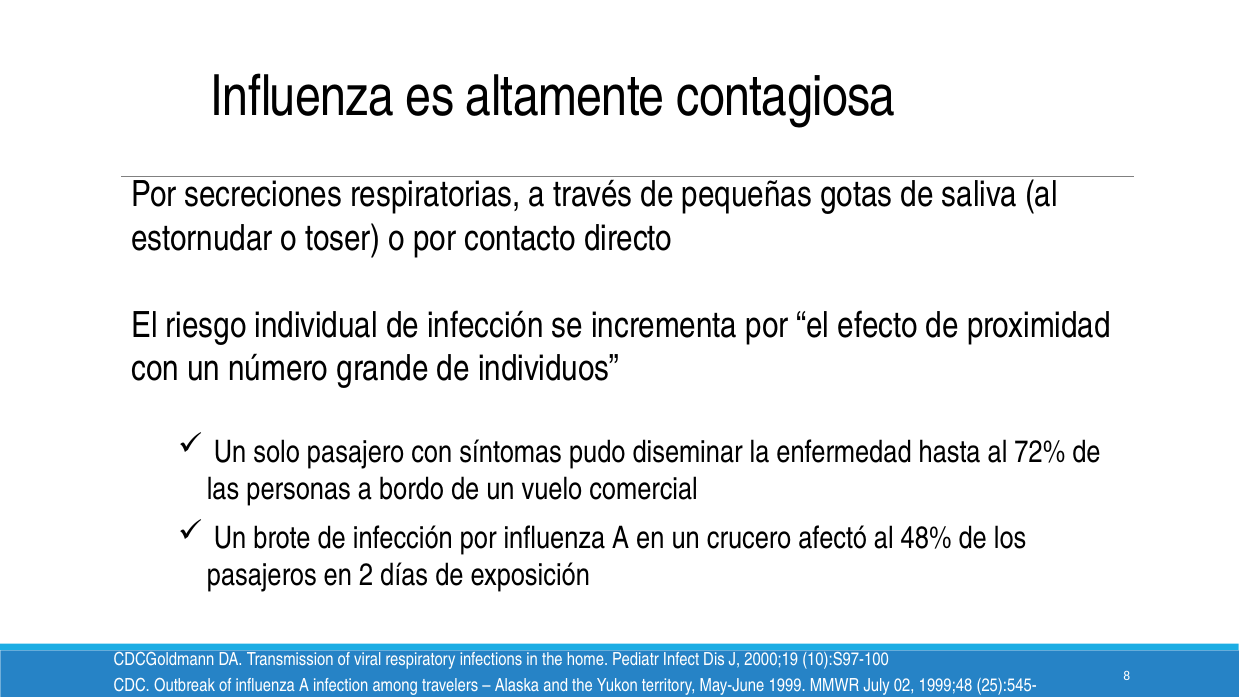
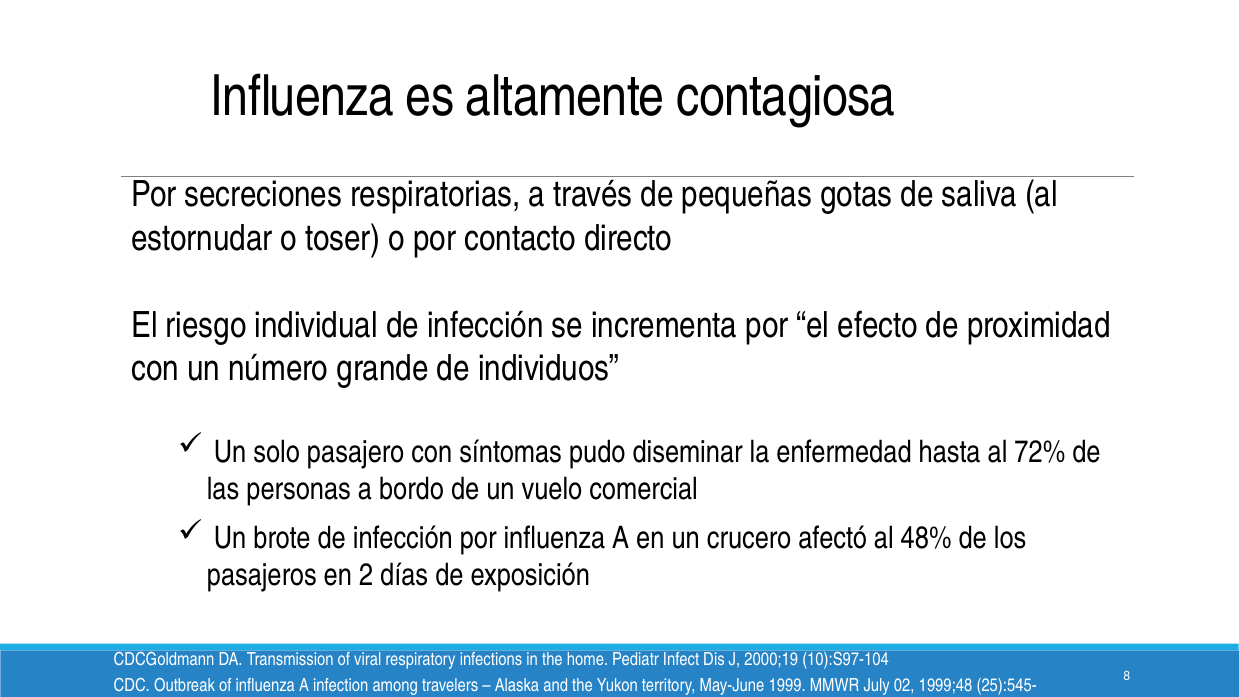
10):S97-100: 10):S97-100 -> 10):S97-104
